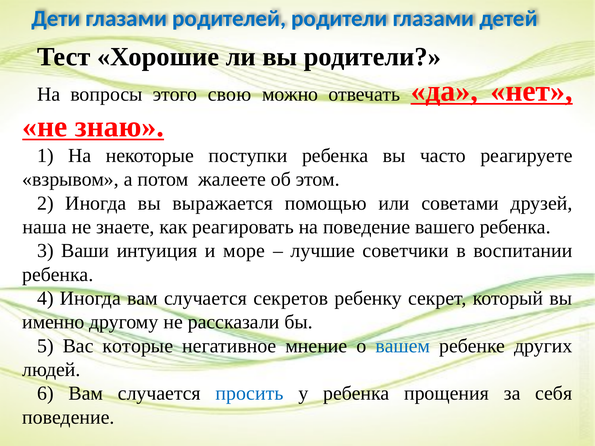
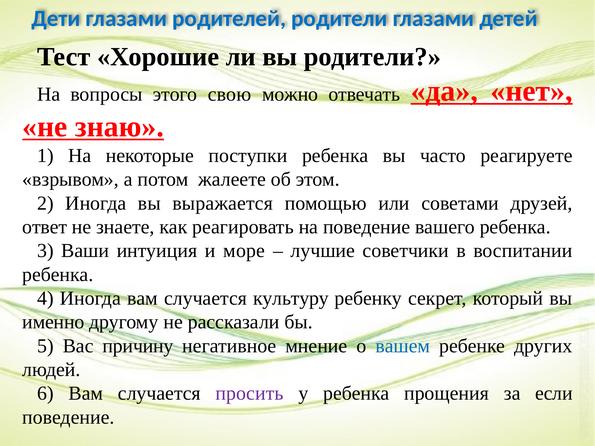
наша: наша -> ответ
секретов: секретов -> культуру
которые: которые -> причину
просить colour: blue -> purple
себя: себя -> если
